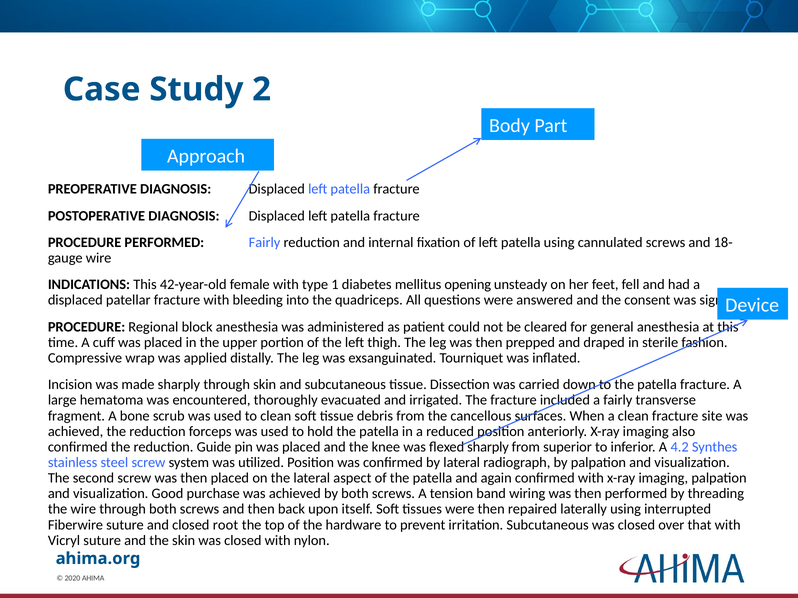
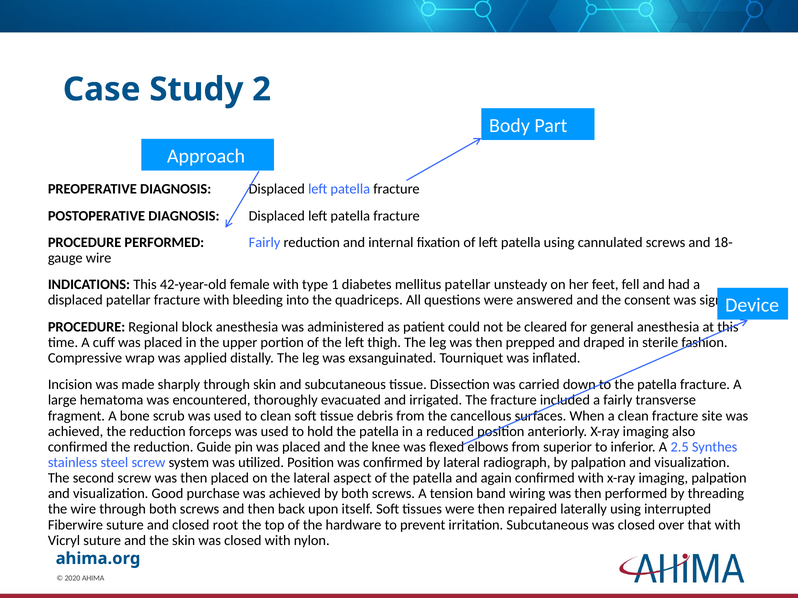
mellitus opening: opening -> patellar
flexed sharply: sharply -> elbows
4.2: 4.2 -> 2.5
